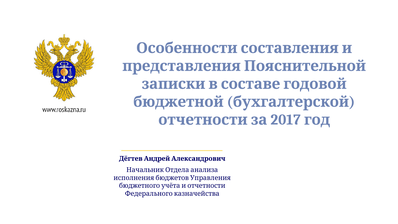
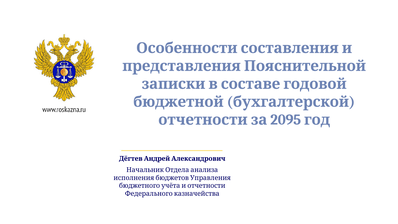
2017: 2017 -> 2095
